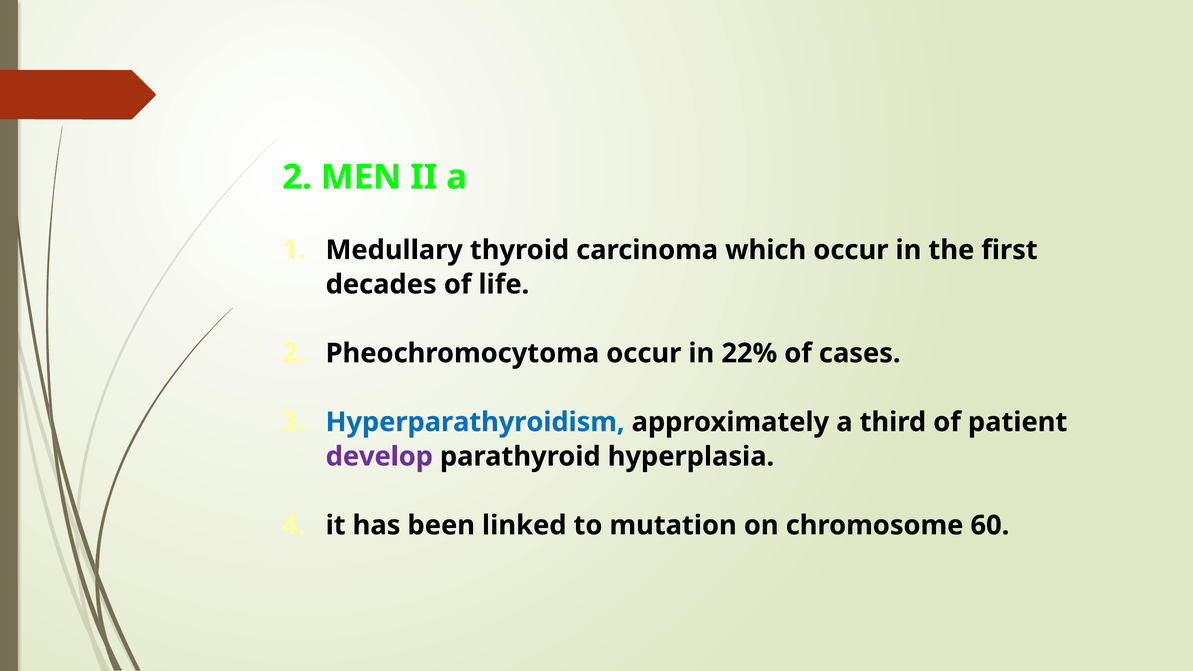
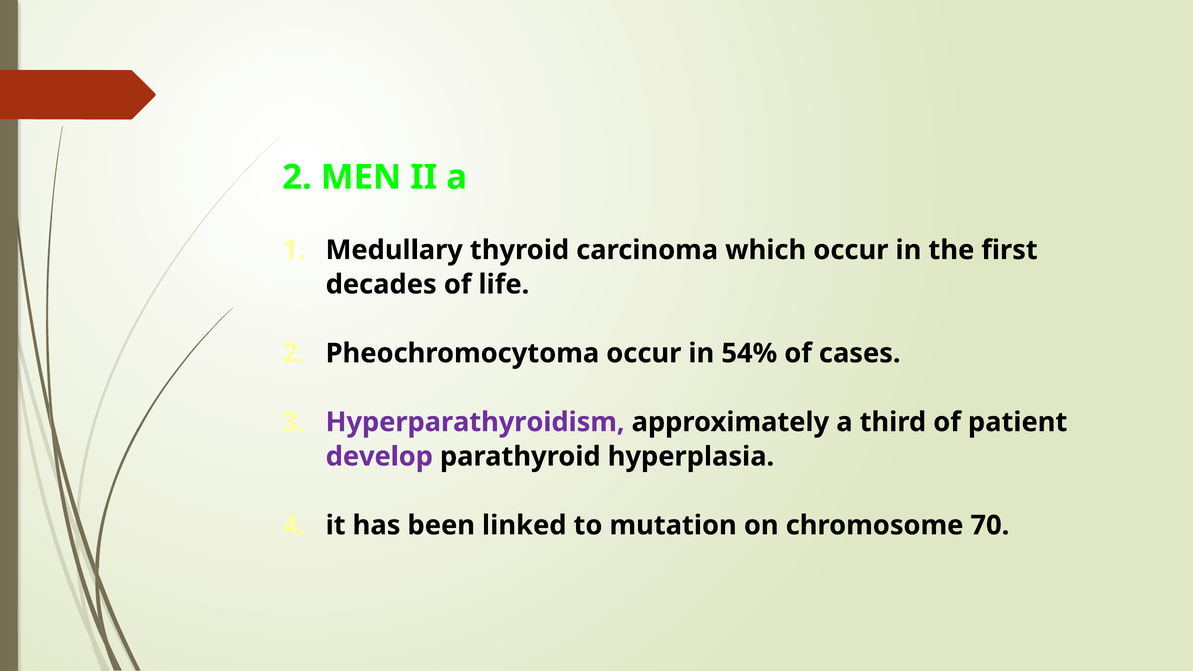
22%: 22% -> 54%
Hyperparathyroidism colour: blue -> purple
60: 60 -> 70
